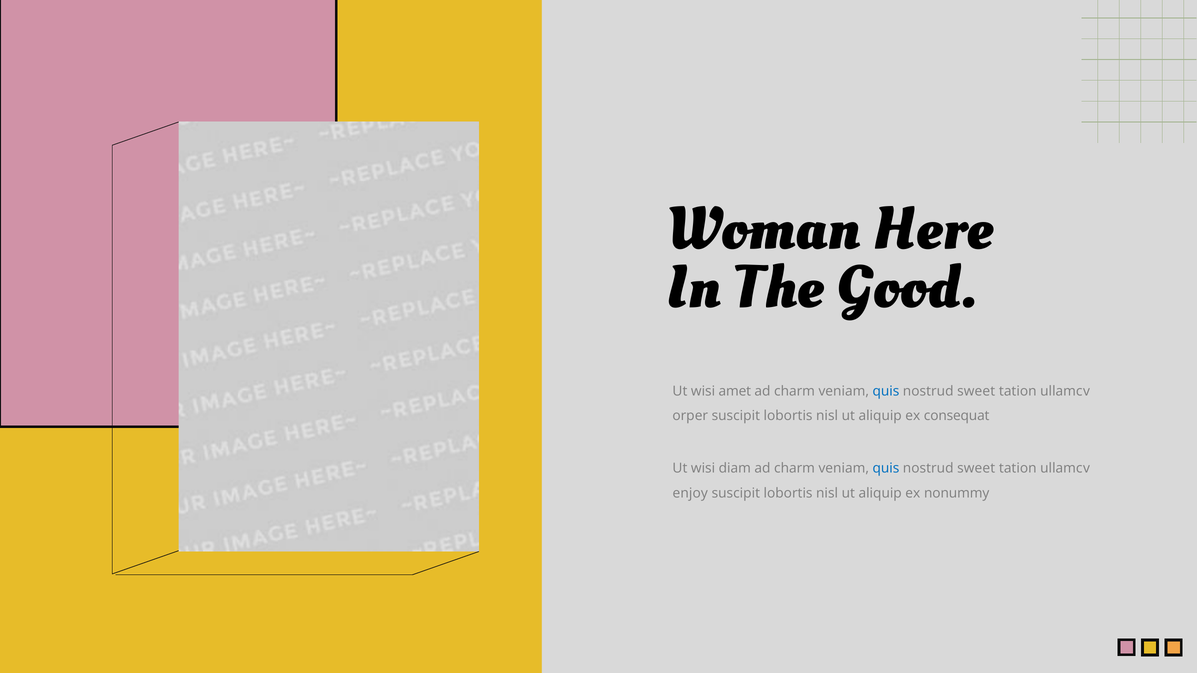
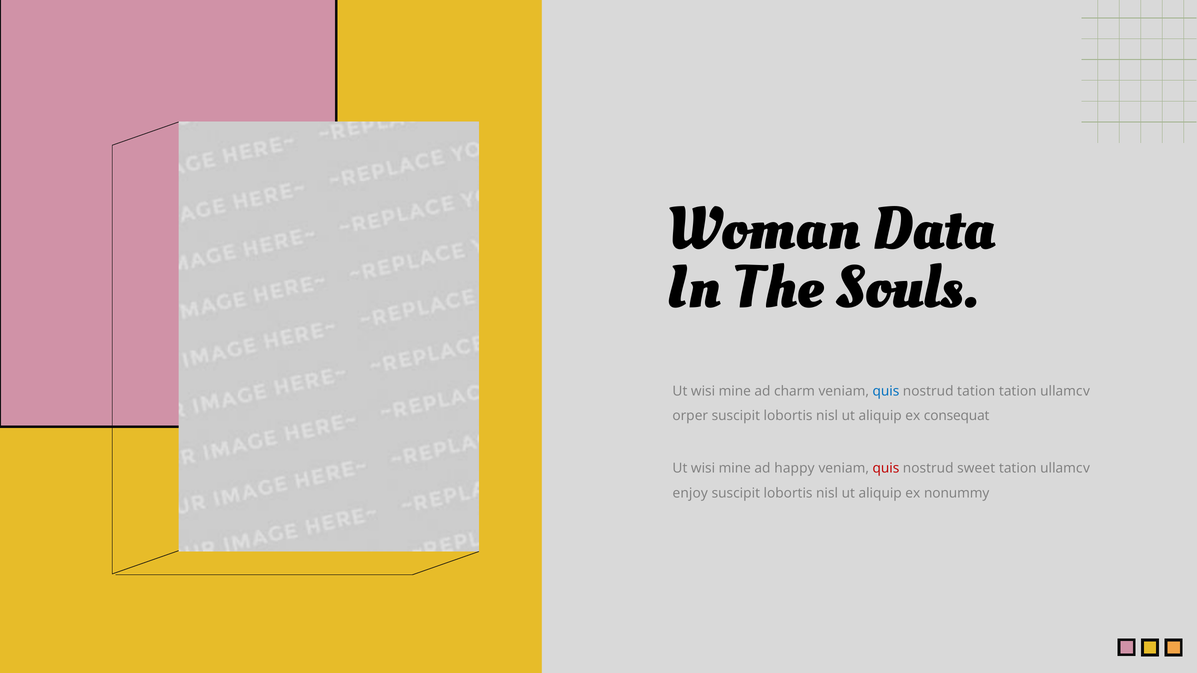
Here: Here -> Data
Good: Good -> Souls
amet at (735, 391): amet -> mine
sweet at (976, 391): sweet -> tation
diam at (735, 469): diam -> mine
charm at (794, 469): charm -> happy
quis at (886, 469) colour: blue -> red
